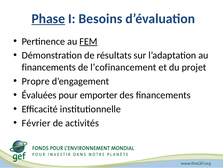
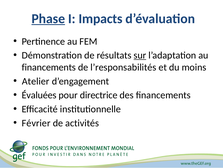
Besoins: Besoins -> Impacts
FEM underline: present -> none
sur underline: none -> present
l’cofinancement: l’cofinancement -> l’responsabilités
projet: projet -> moins
Propre: Propre -> Atelier
emporter: emporter -> directrice
